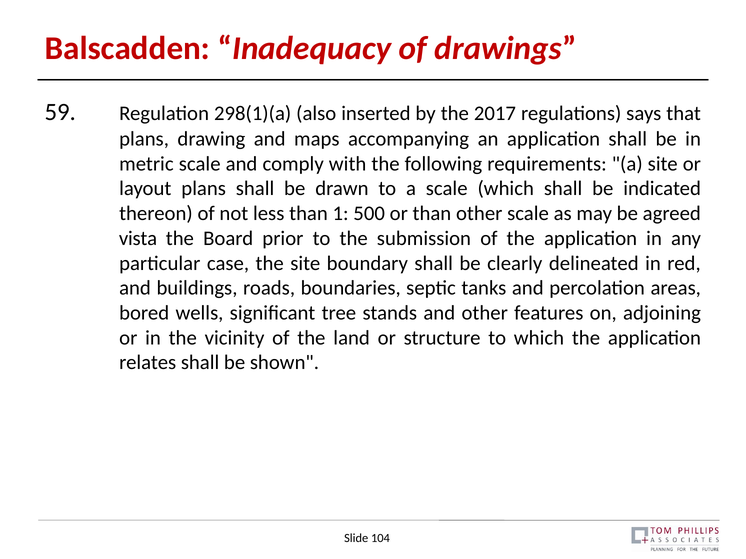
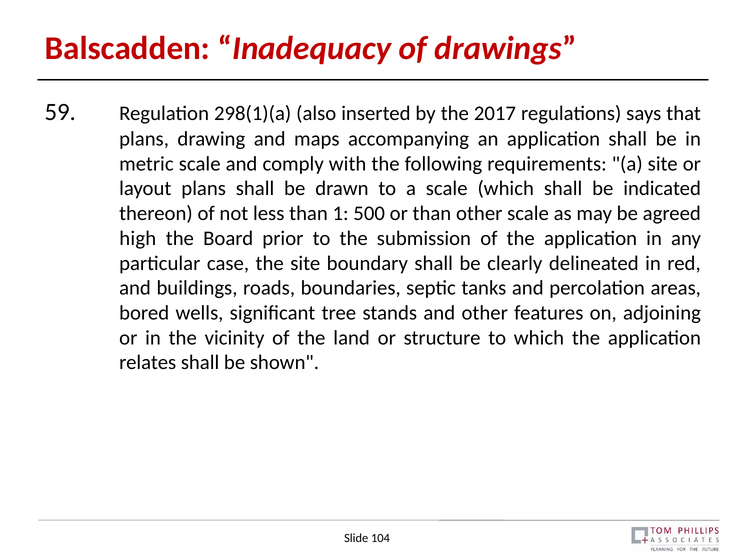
vista: vista -> high
